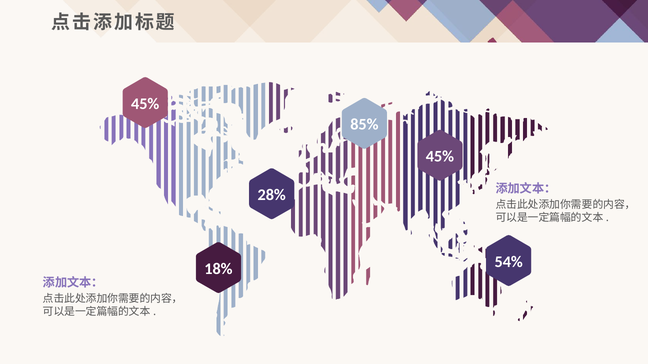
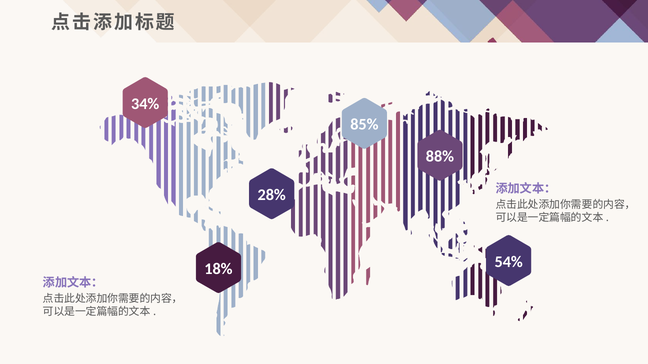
45% at (145, 104): 45% -> 34%
45% at (440, 157): 45% -> 88%
